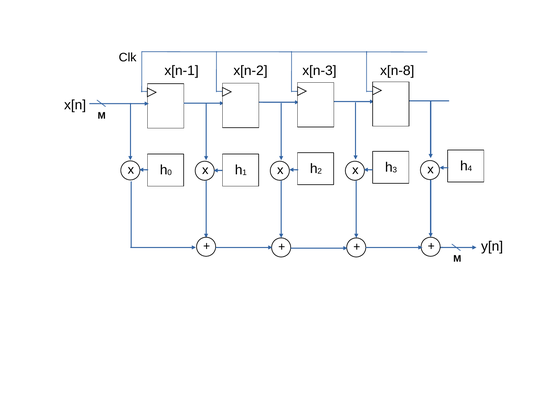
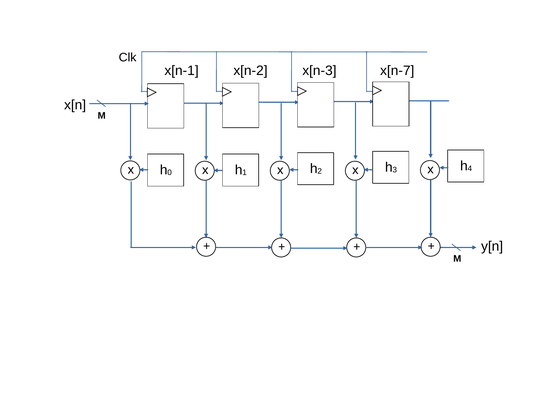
x[n-8: x[n-8 -> x[n-7
